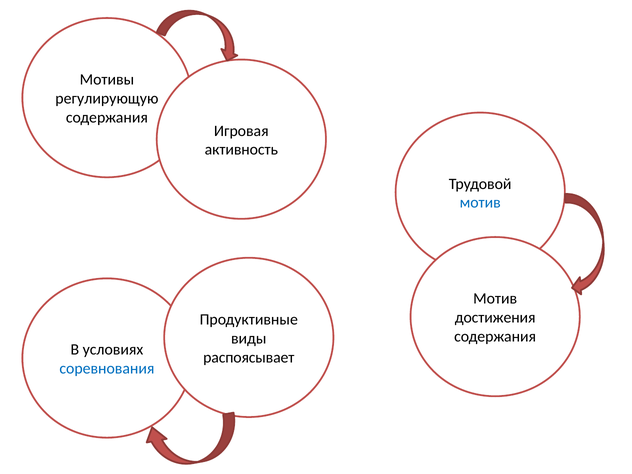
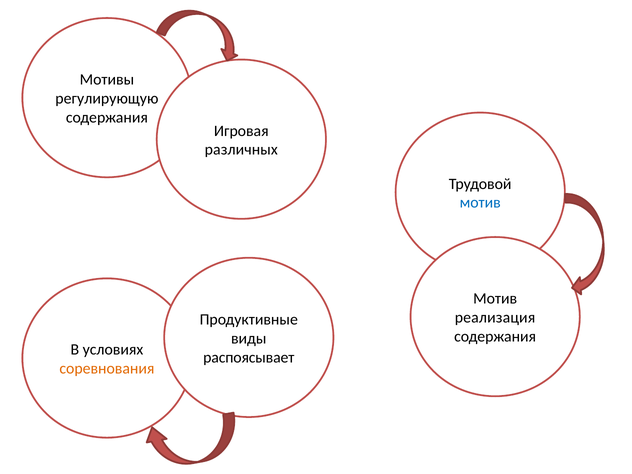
активность: активность -> различных
достижения: достижения -> реализация
соревнования colour: blue -> orange
